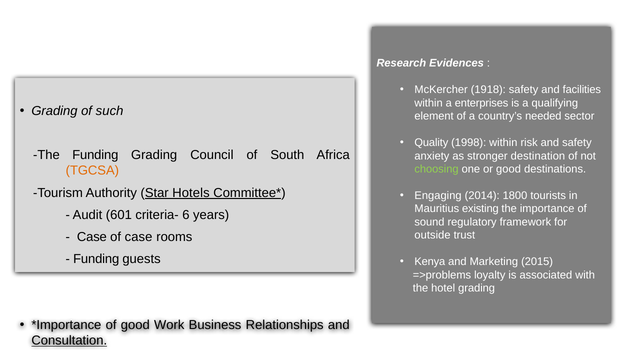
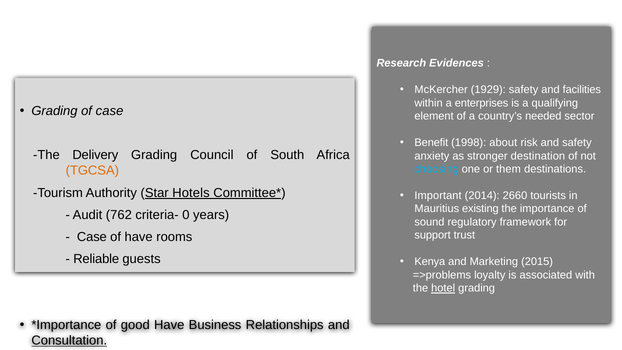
1918: 1918 -> 1929
of such: such -> case
Quality: Quality -> Benefit
1998 within: within -> about
The Funding: Funding -> Delivery
choosing colour: light green -> light blue
or good: good -> them
Engaging: Engaging -> Important
1800: 1800 -> 2660
601: 601 -> 762
6: 6 -> 0
outside: outside -> support
of case: case -> have
Funding at (96, 259): Funding -> Reliable
hotel underline: none -> present
good Work: Work -> Have
